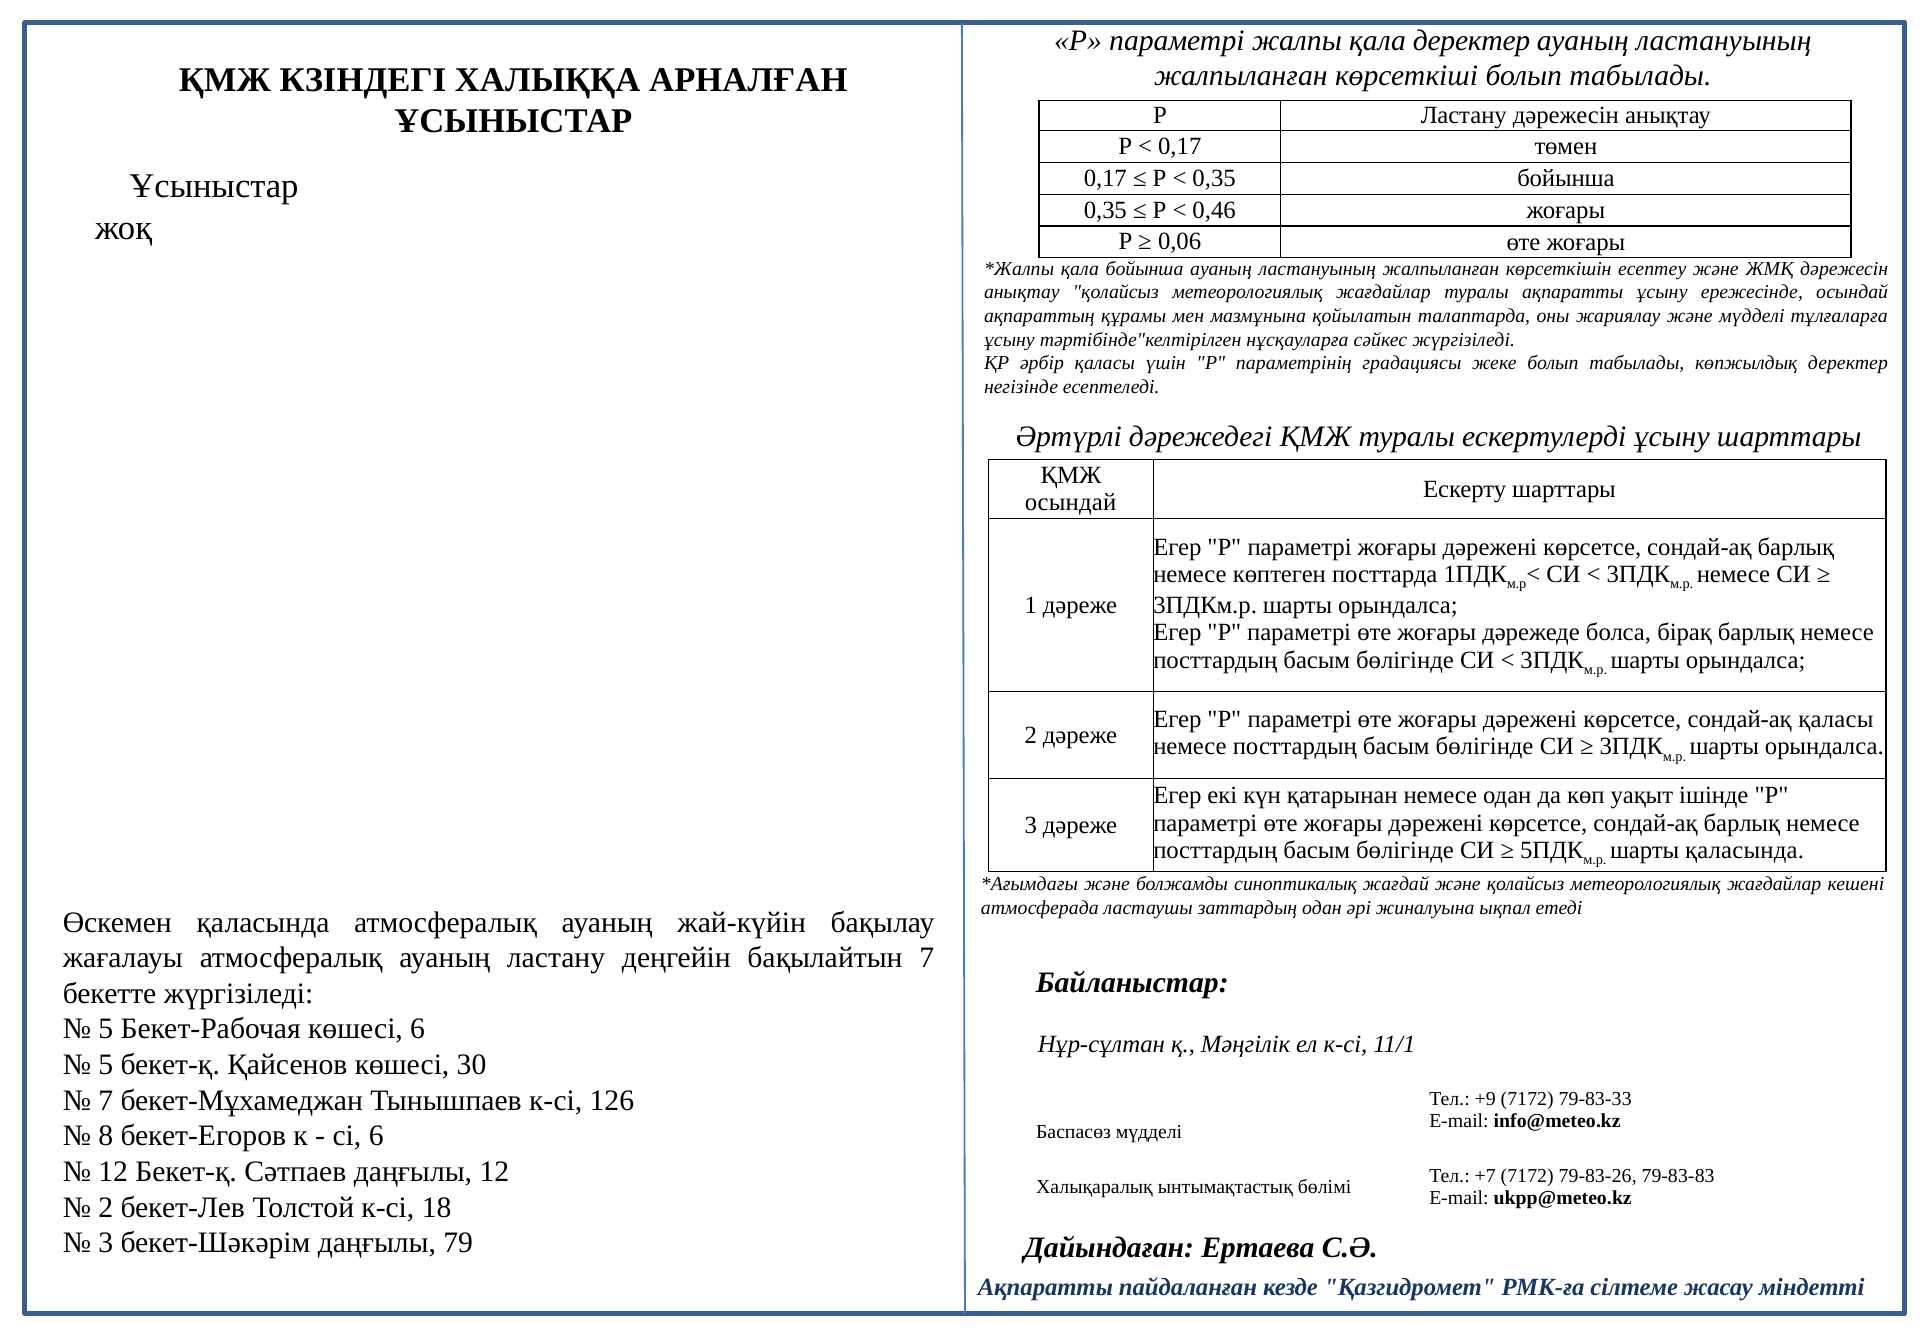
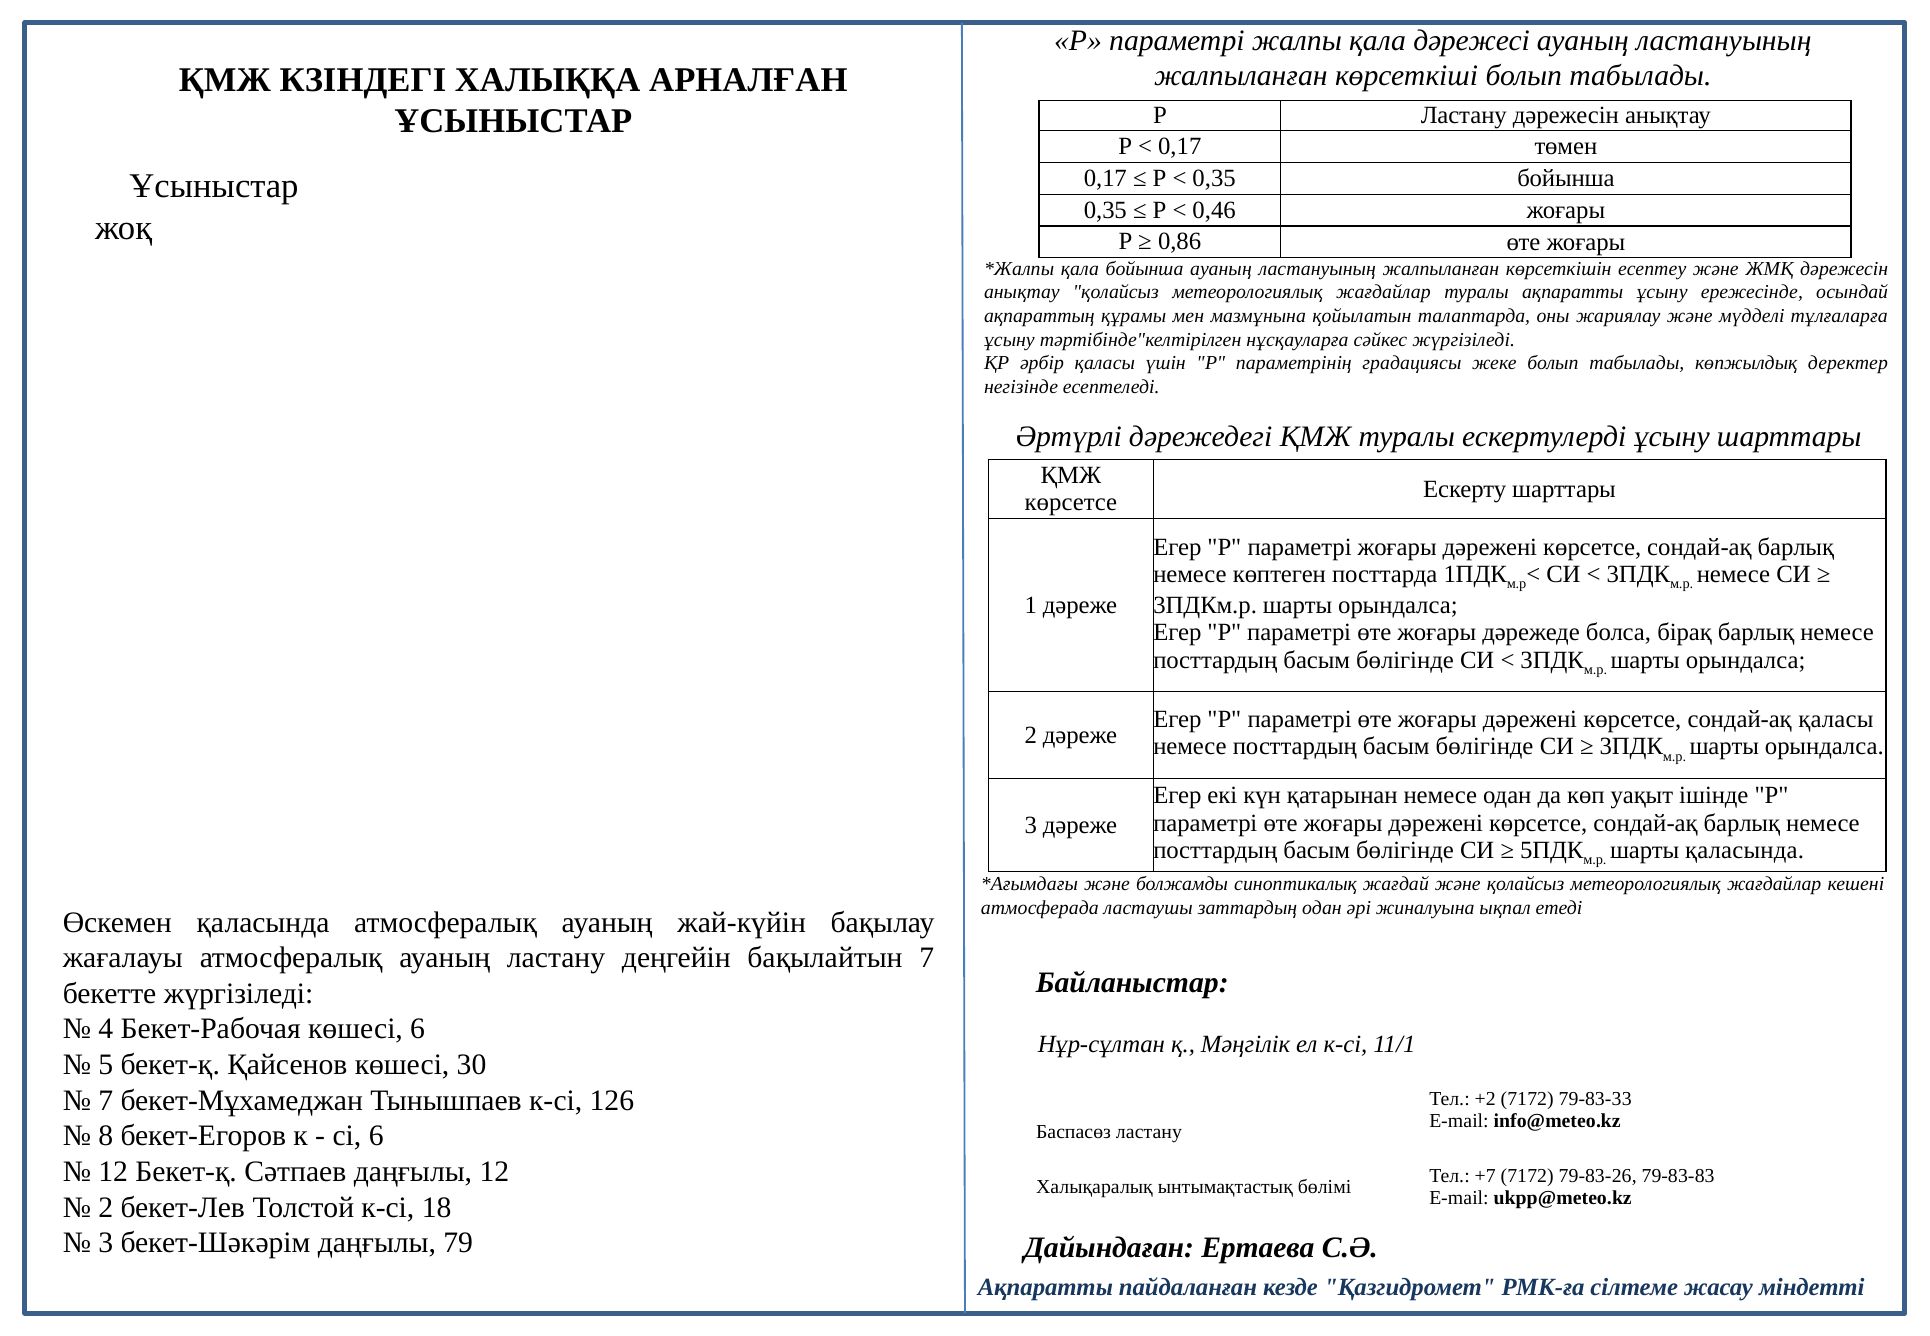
қала деректер: деректер -> дәрежесі
0,06: 0,06 -> 0,86
осындай at (1071, 503): осындай -> көрсетсе
5 at (106, 1029): 5 -> 4
+9: +9 -> +2
Баспасөз мүдделі: мүдделі -> ластану
